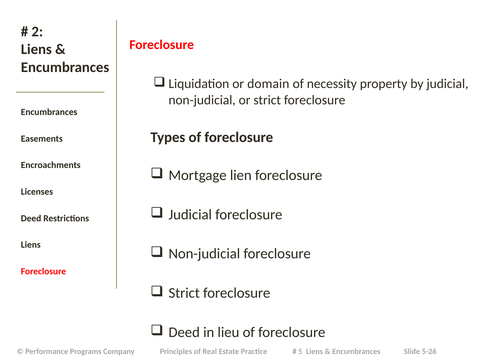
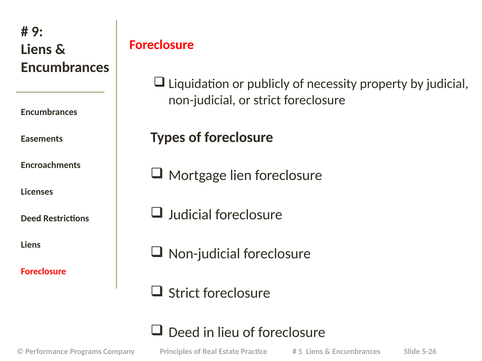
2: 2 -> 9
domain: domain -> publicly
